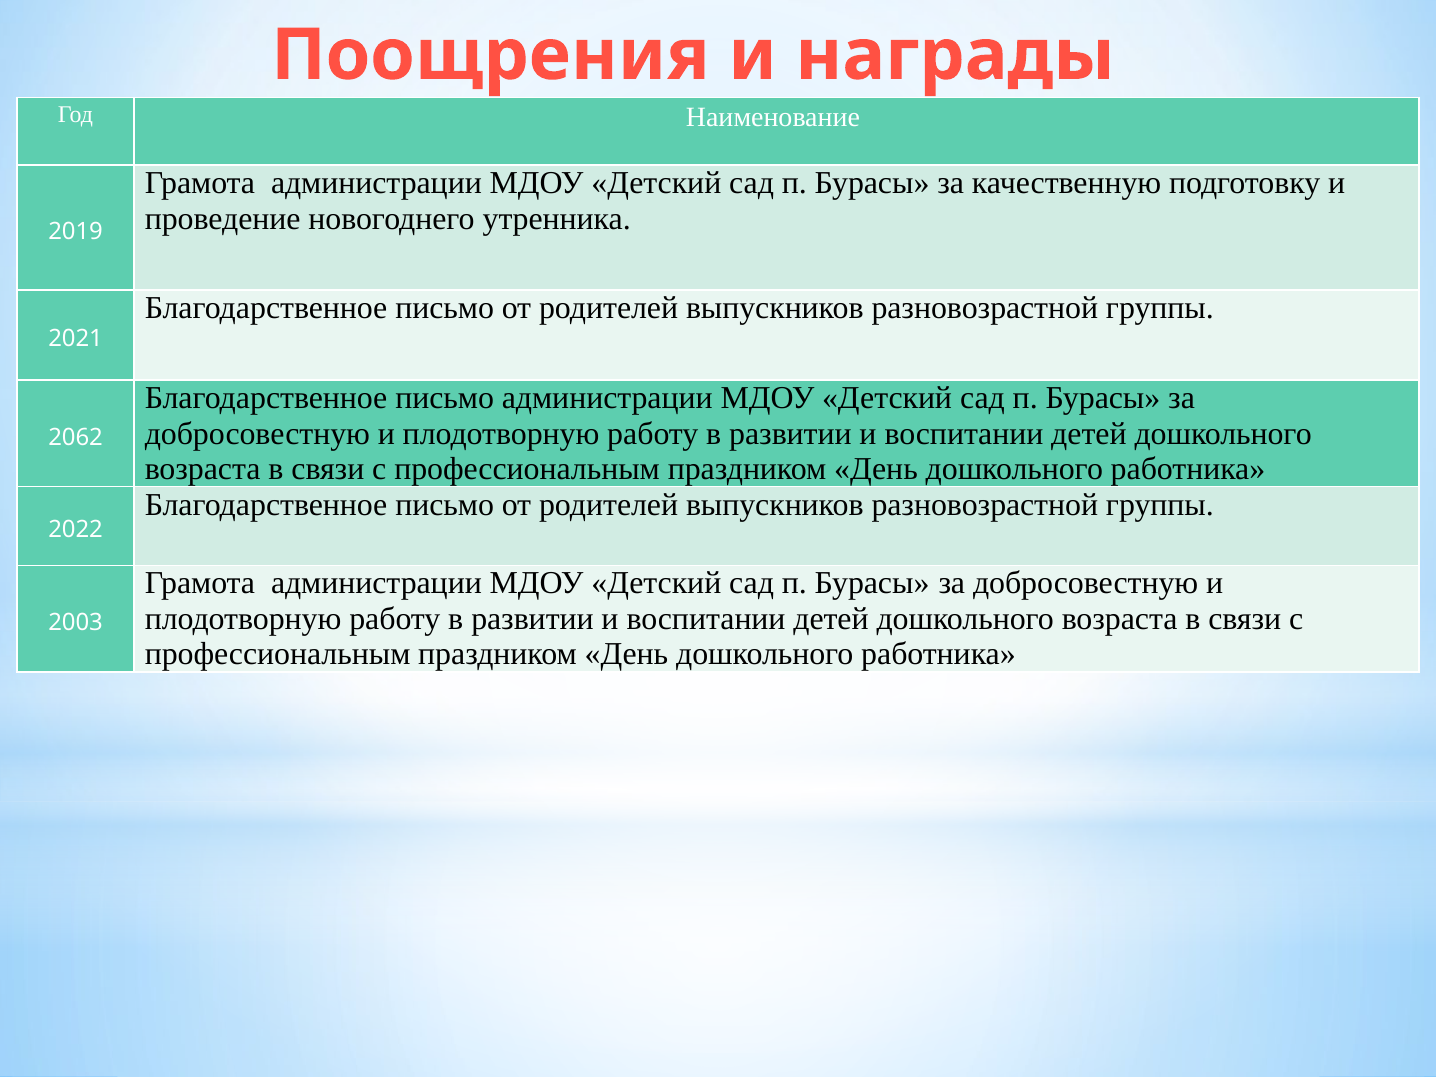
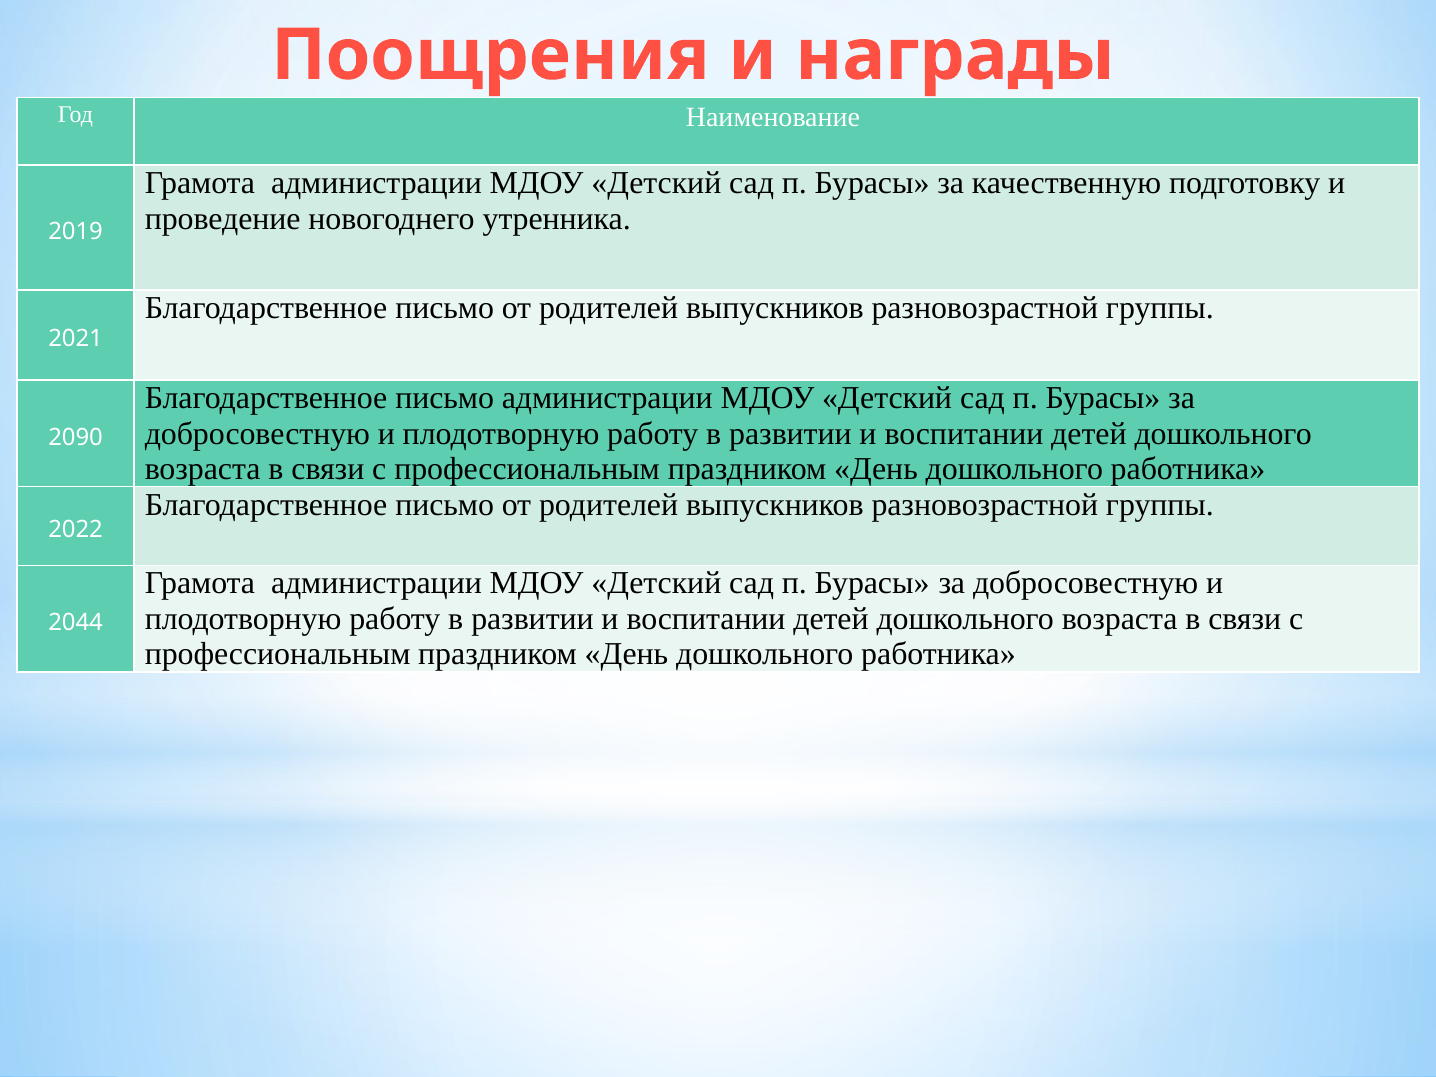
2062: 2062 -> 2090
2003: 2003 -> 2044
